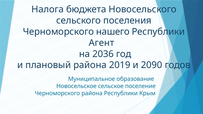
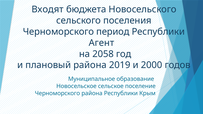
Налога: Налога -> Входят
нашего: нашего -> период
2036: 2036 -> 2058
2090: 2090 -> 2000
